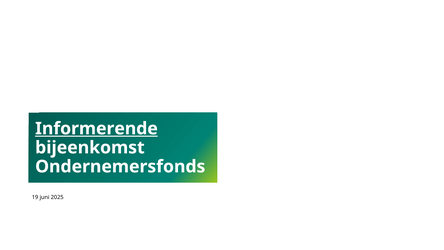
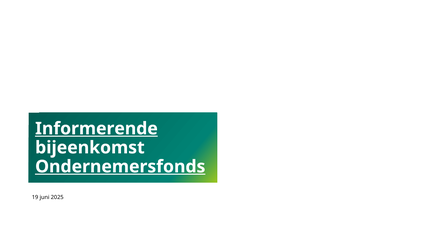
Ondernemersfonds underline: none -> present
